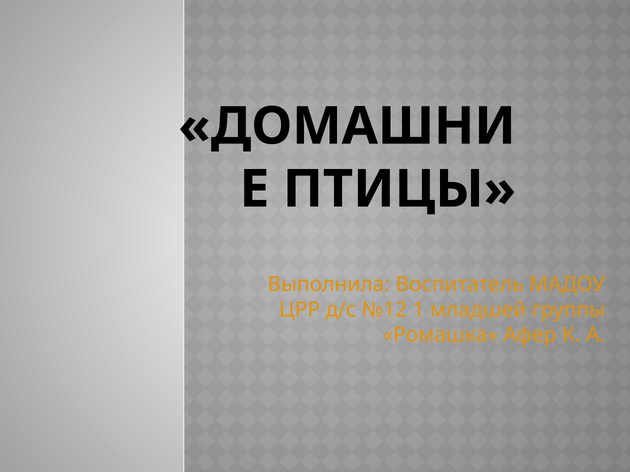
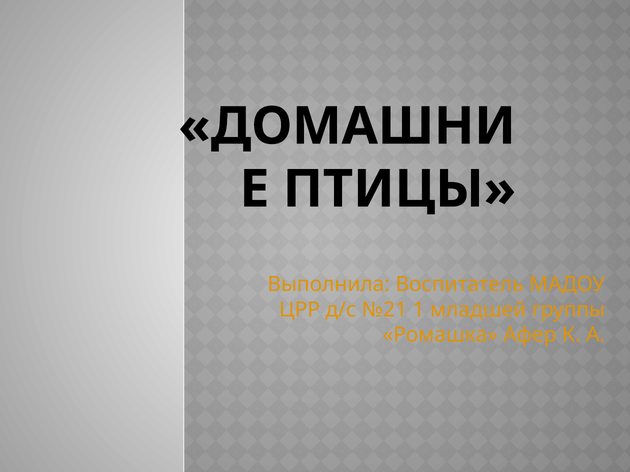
№12: №12 -> №21
